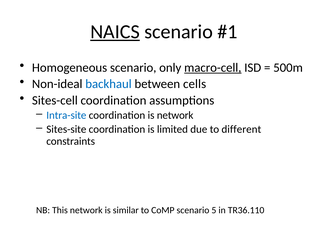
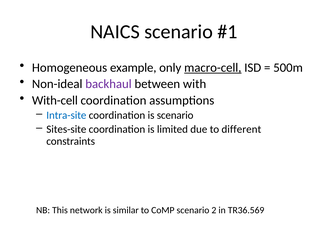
NAICS underline: present -> none
Homogeneous scenario: scenario -> example
backhaul colour: blue -> purple
cells: cells -> with
Sites-cell: Sites-cell -> With-cell
is network: network -> scenario
5: 5 -> 2
TR36.110: TR36.110 -> TR36.569
